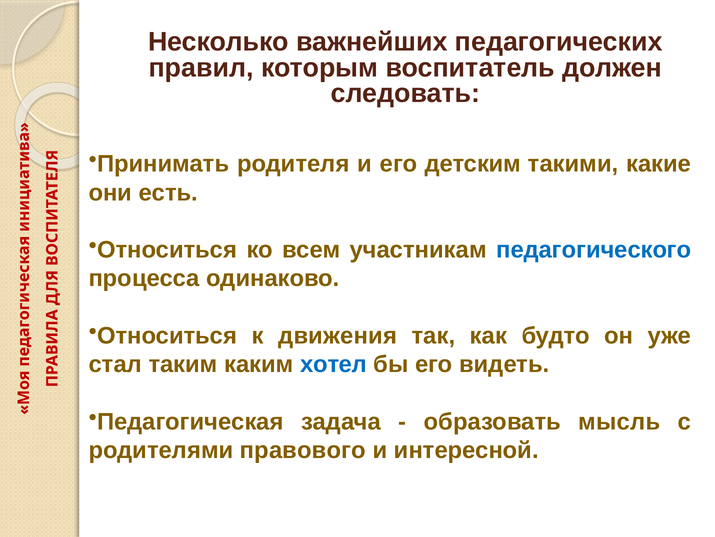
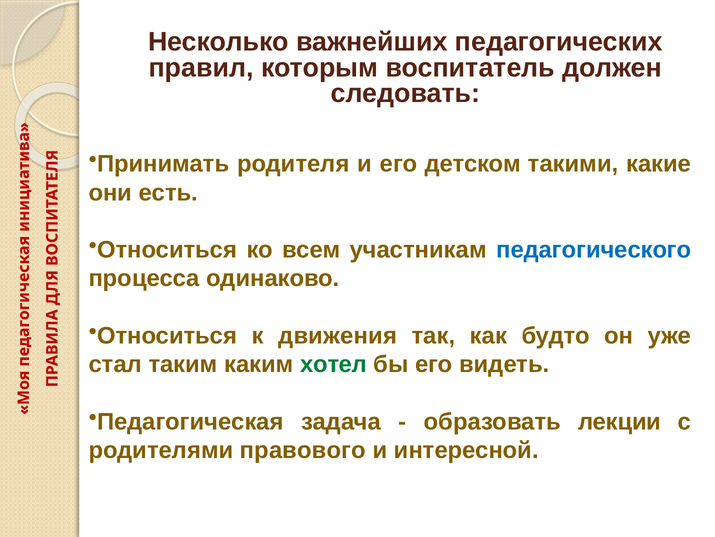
детским: детским -> детском
хотел colour: blue -> green
мысль: мысль -> лекции
